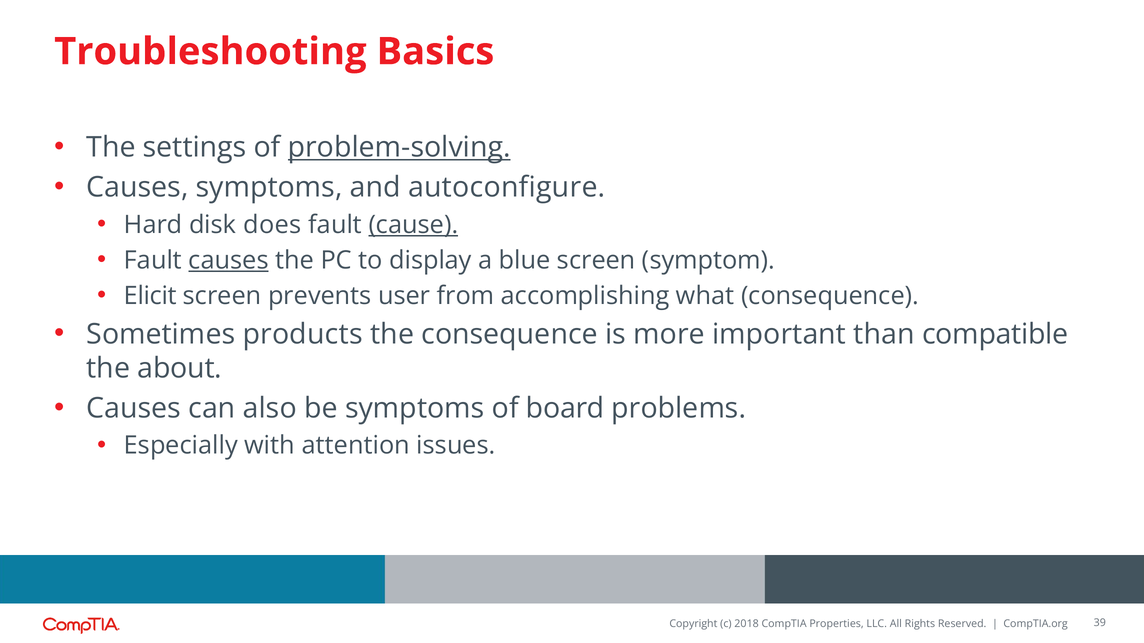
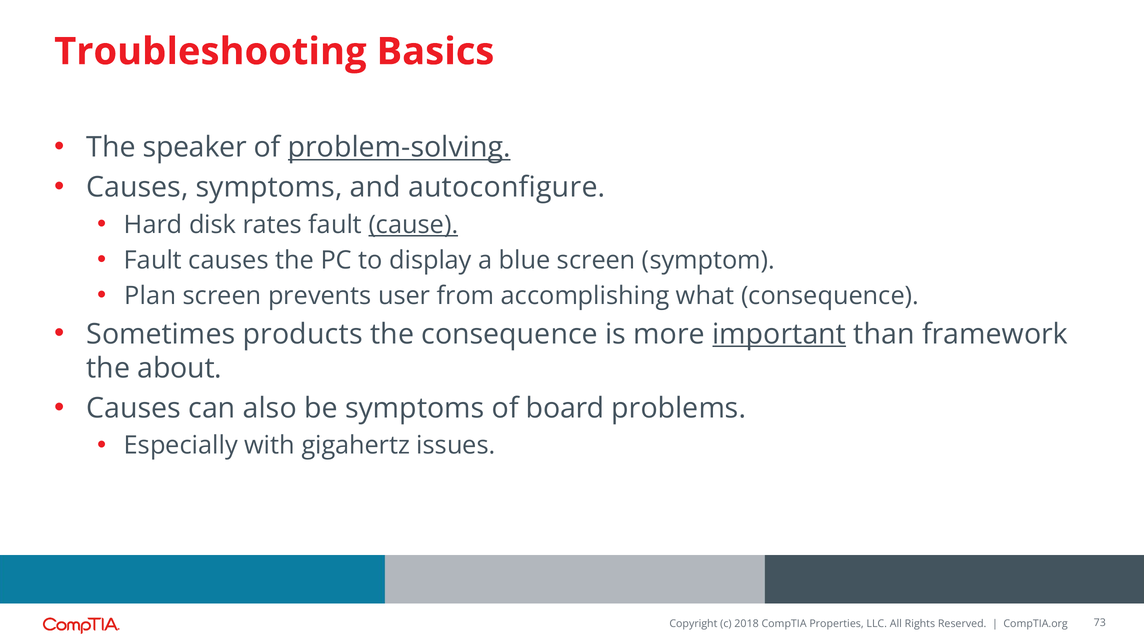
settings: settings -> speaker
does: does -> rates
causes at (229, 260) underline: present -> none
Elicit: Elicit -> Plan
important underline: none -> present
compatible: compatible -> framework
attention: attention -> gigahertz
39: 39 -> 73
